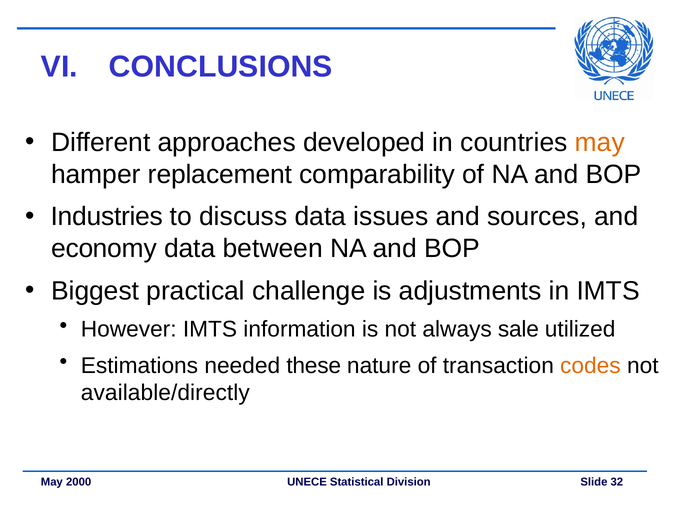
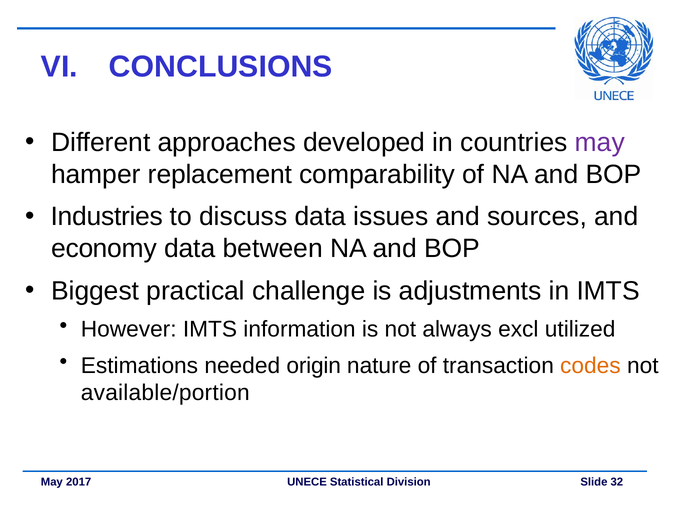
may at (600, 142) colour: orange -> purple
sale: sale -> excl
these: these -> origin
available/directly: available/directly -> available/portion
2000: 2000 -> 2017
